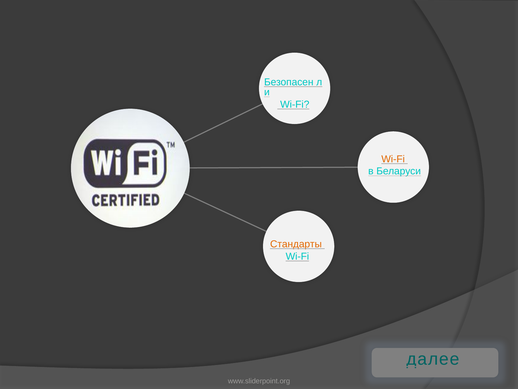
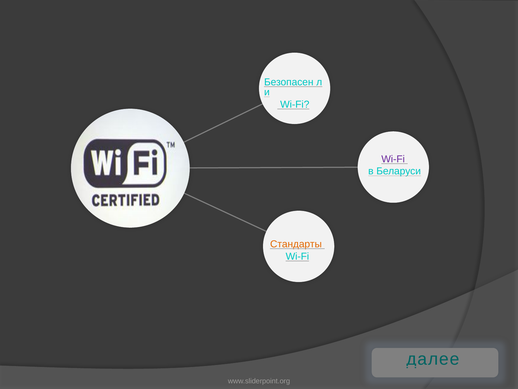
Wi-Fi at (393, 159) colour: orange -> purple
